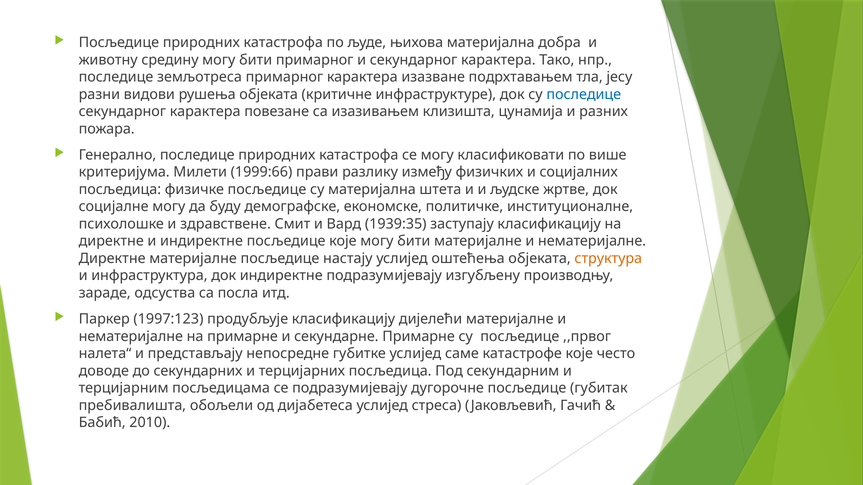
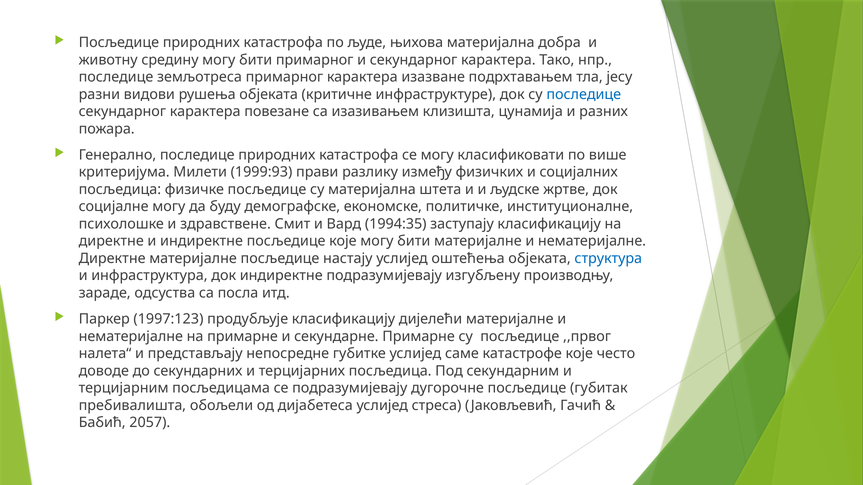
1999:66: 1999:66 -> 1999:93
1939:35: 1939:35 -> 1994:35
структура colour: orange -> blue
2010: 2010 -> 2057
